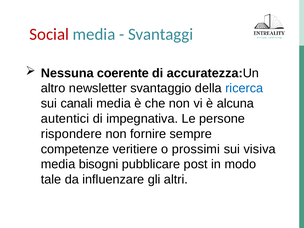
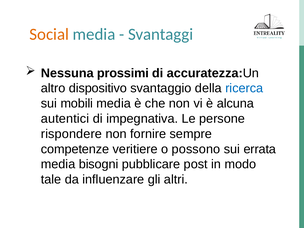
Social colour: red -> orange
coerente: coerente -> prossimi
newsletter: newsletter -> dispositivo
canali: canali -> mobili
prossimi: prossimi -> possono
visiva: visiva -> errata
